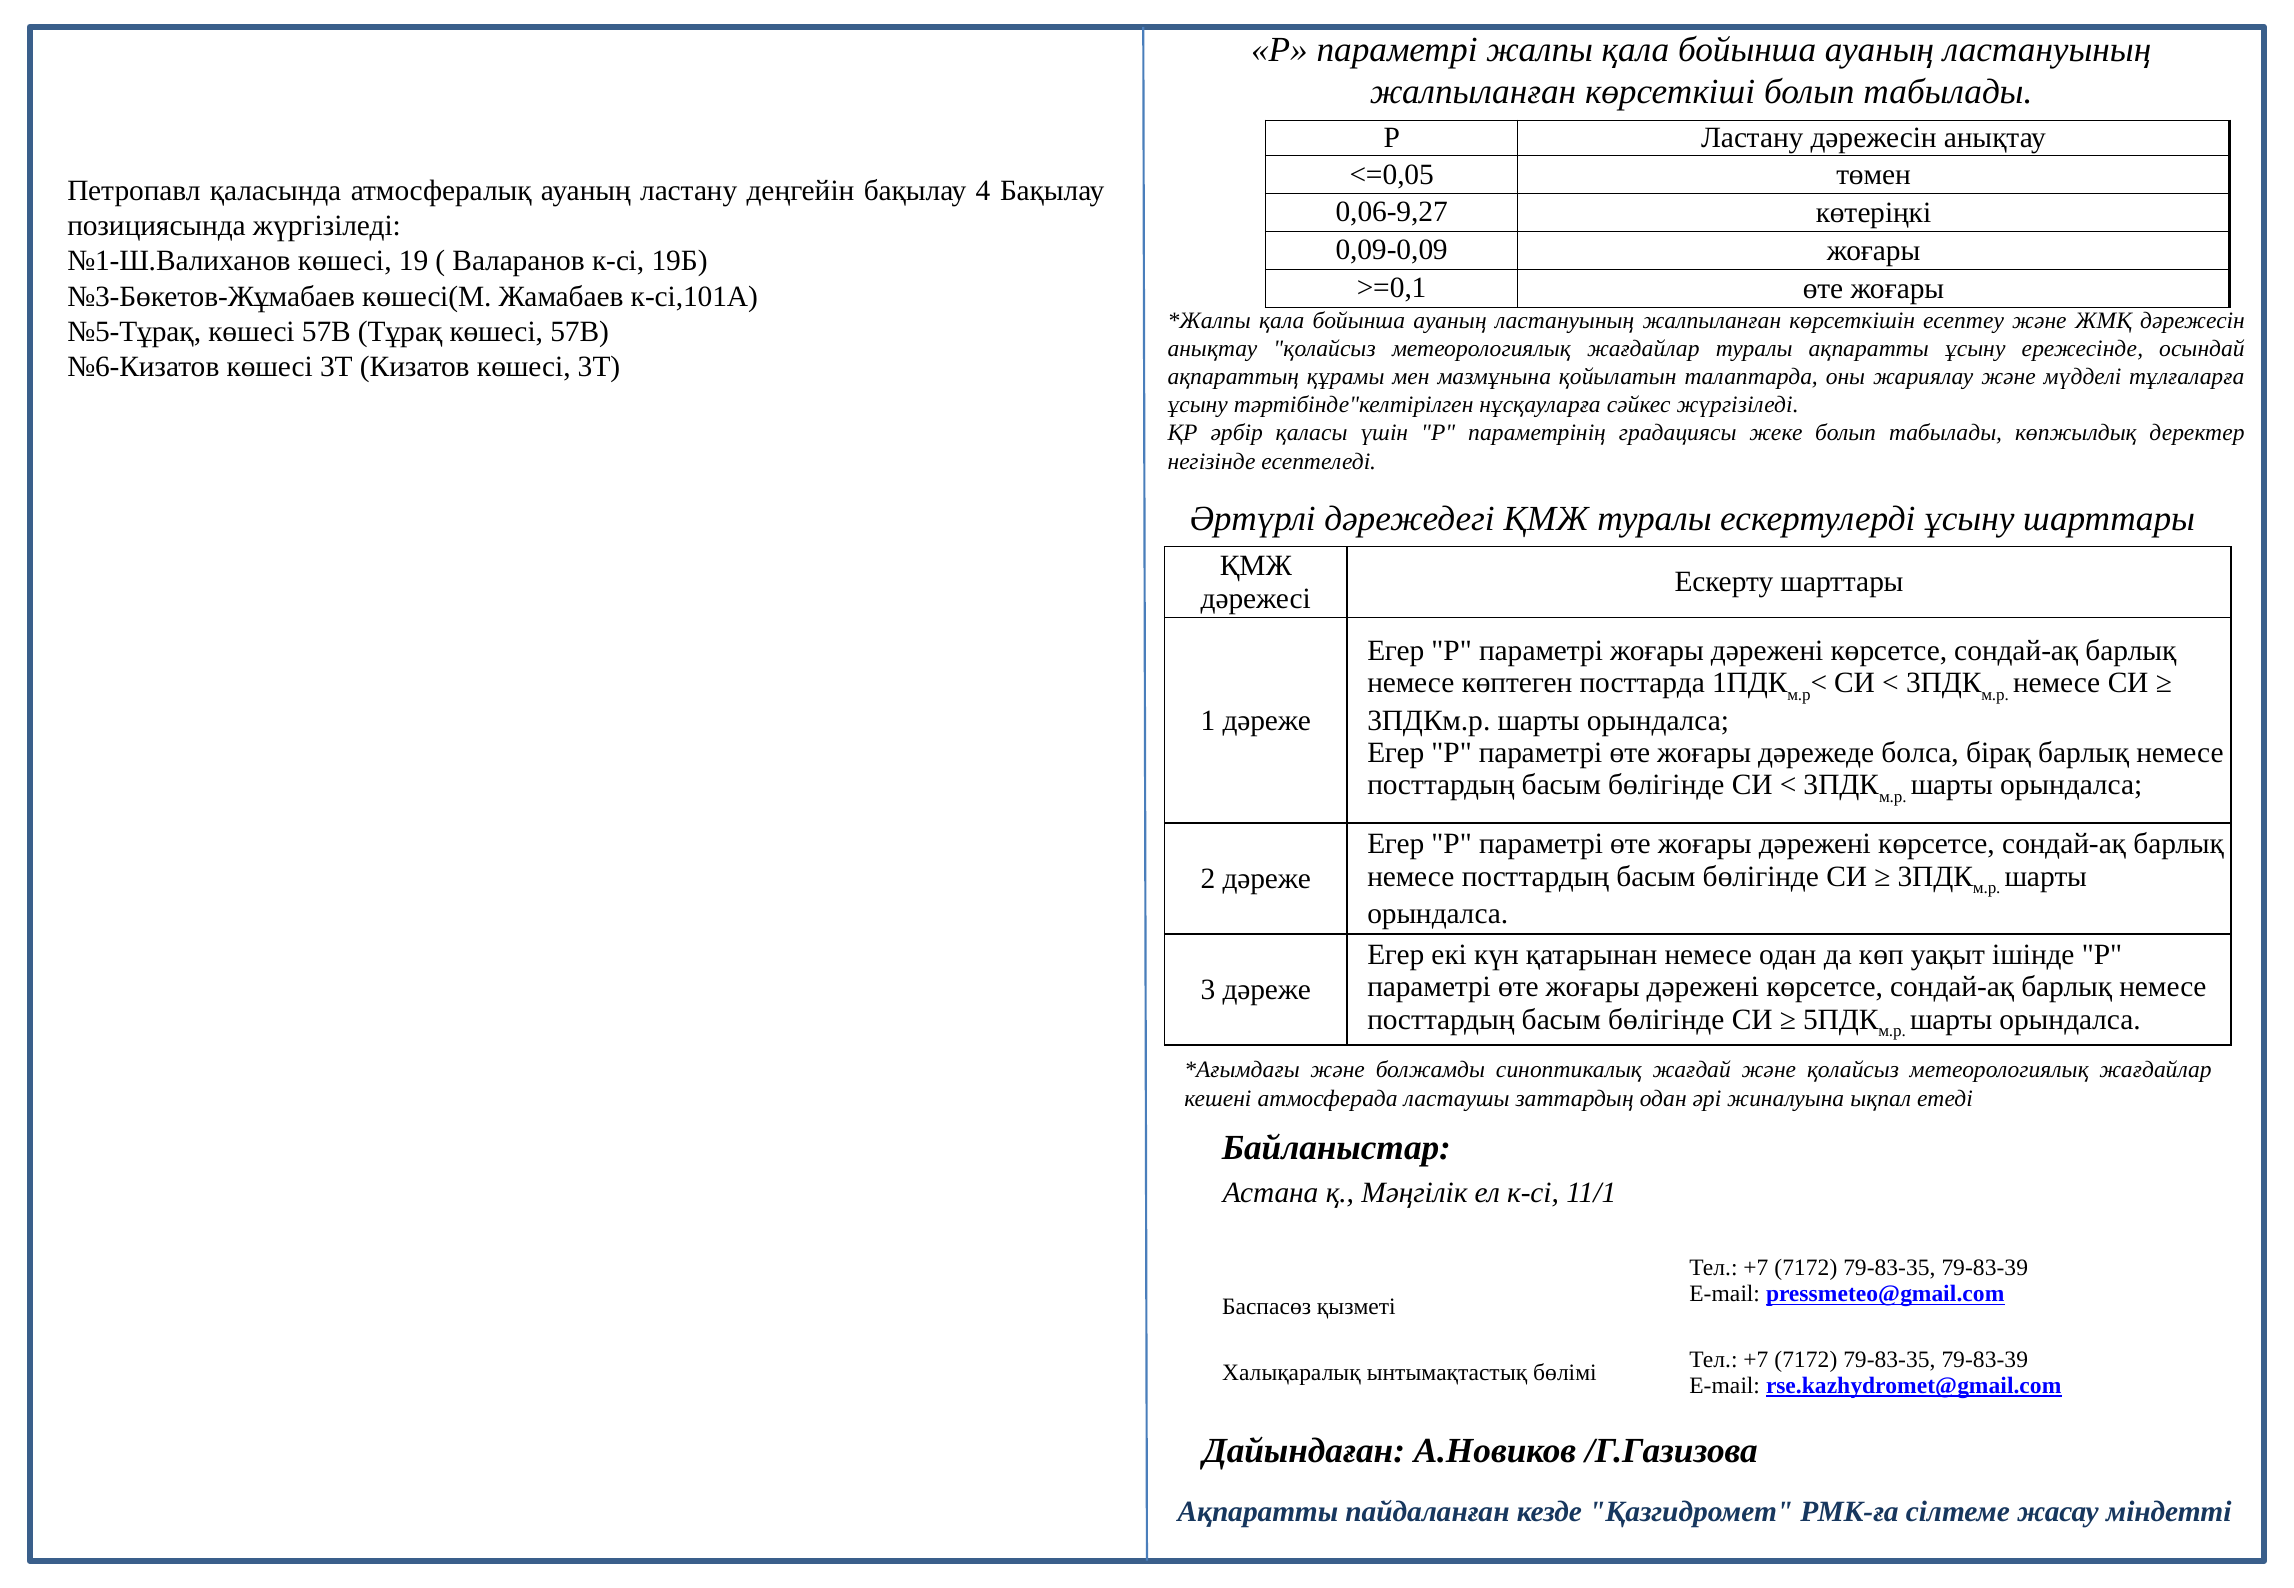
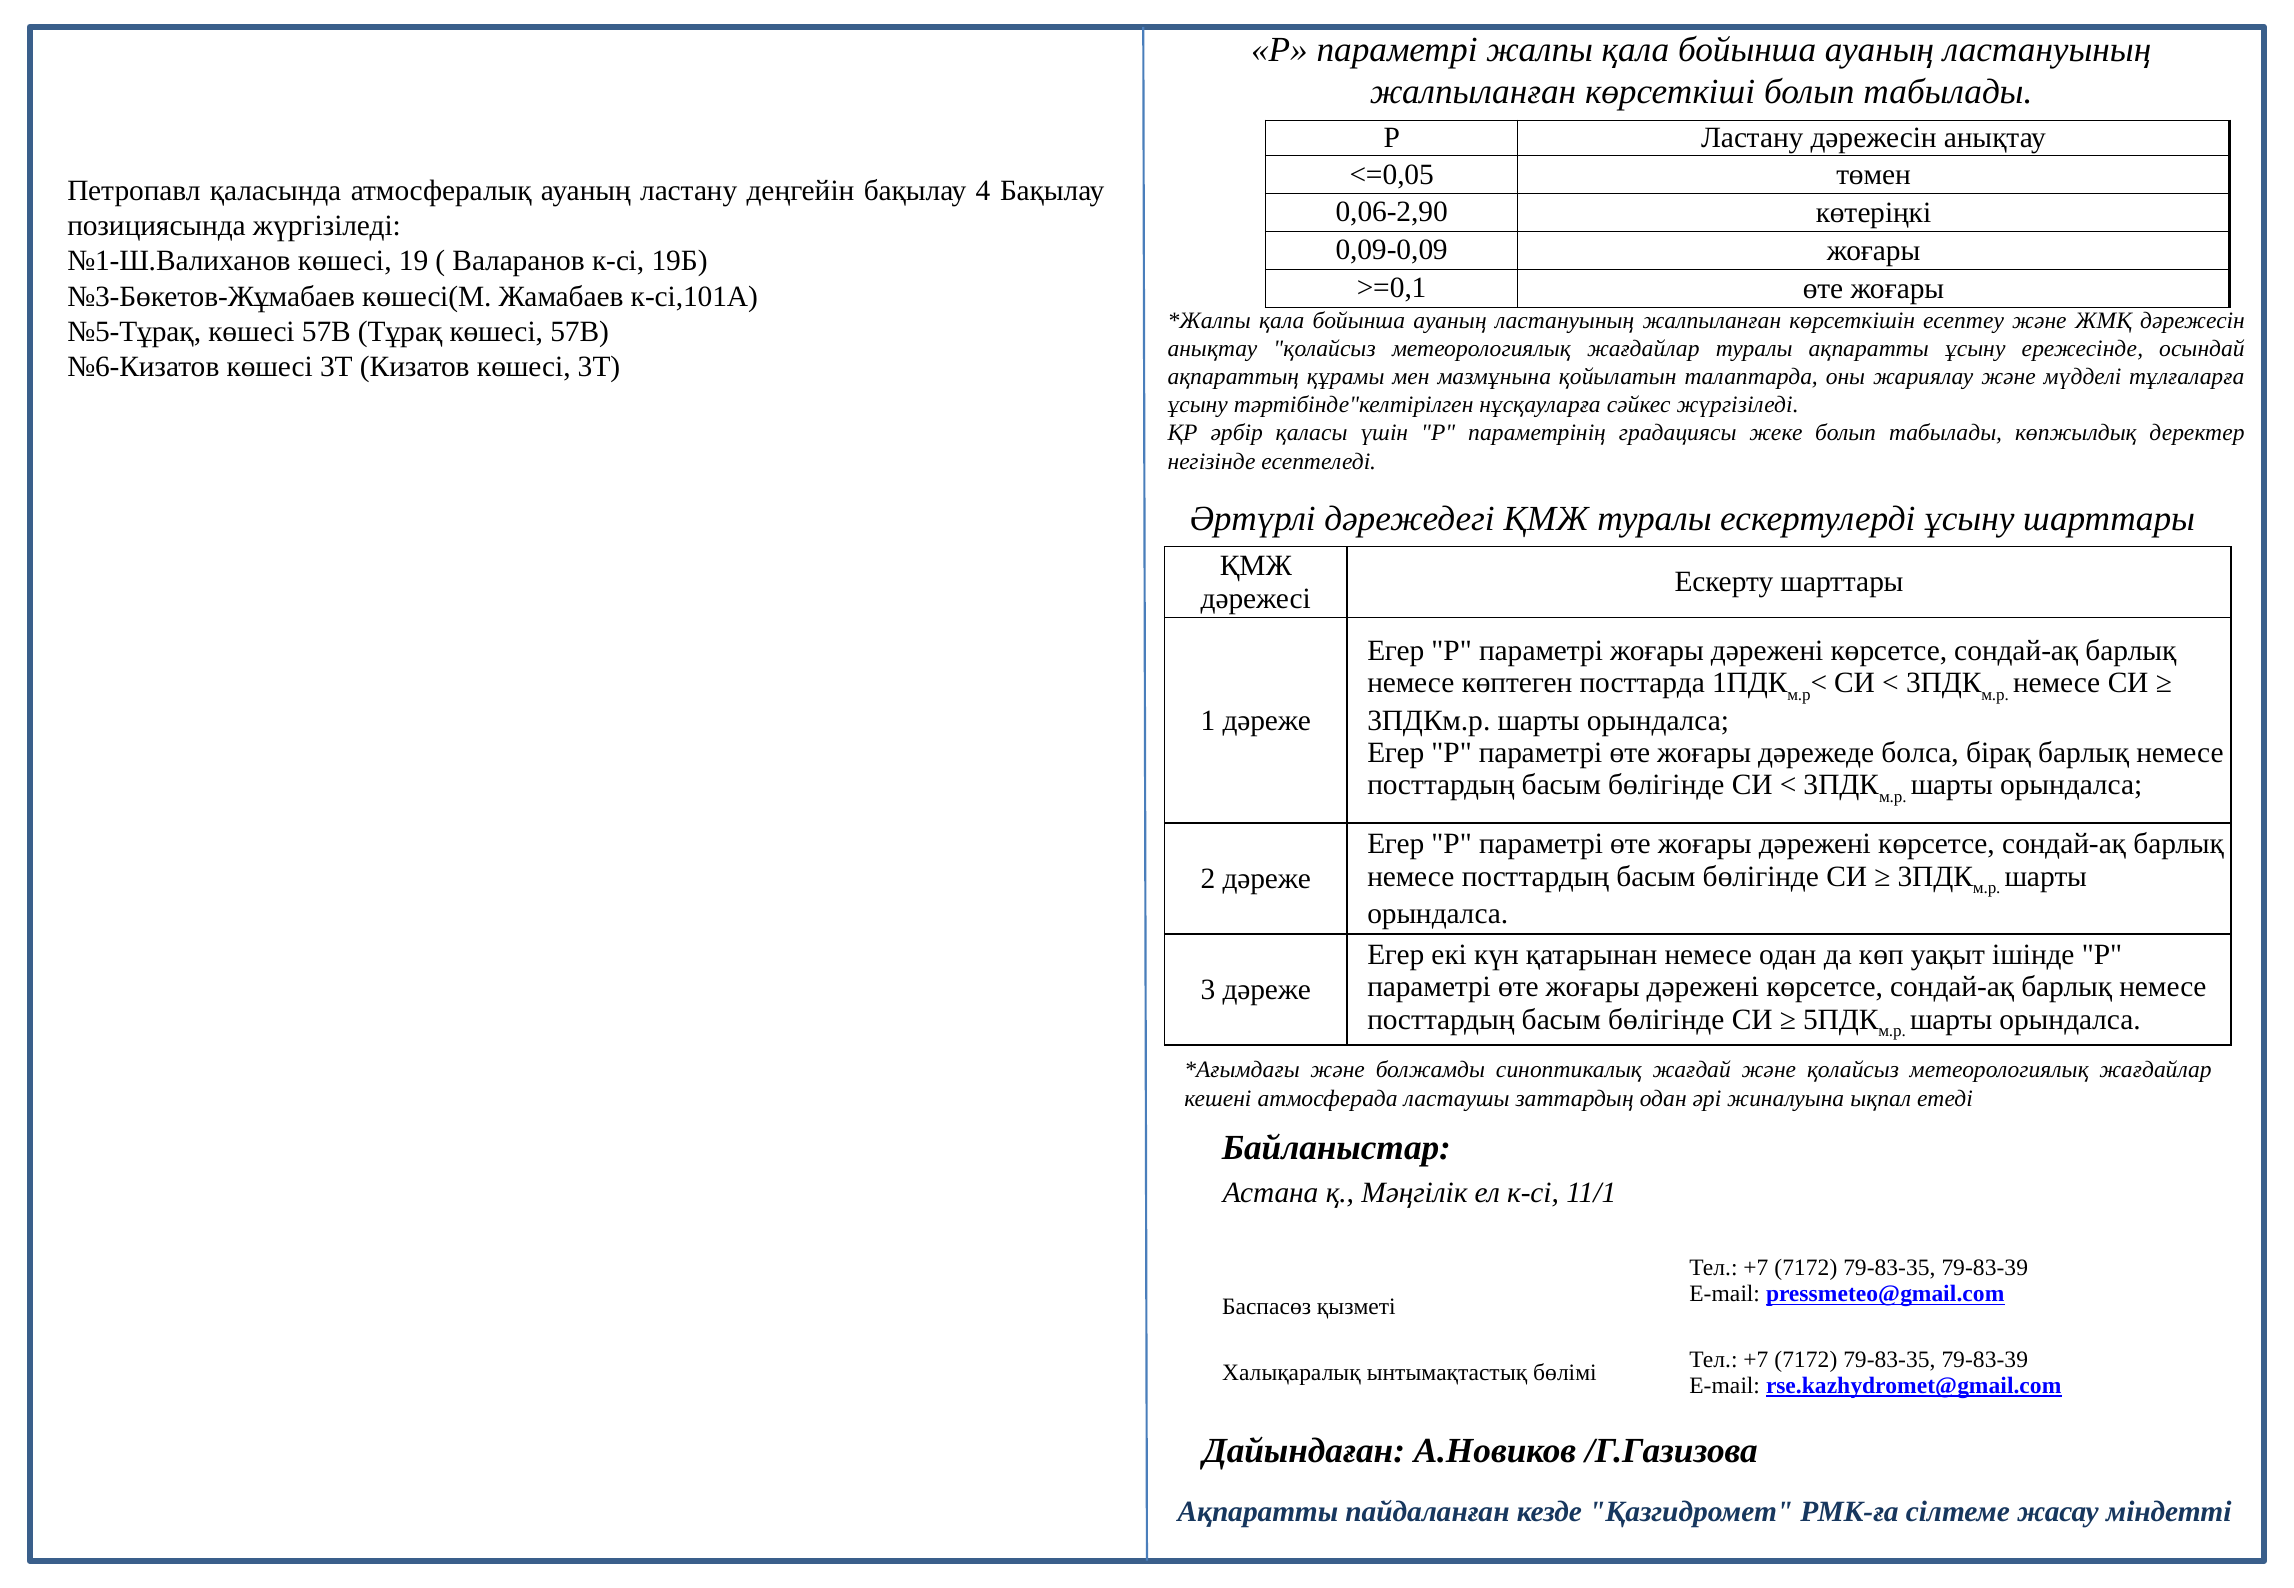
0,06-9,27: 0,06-9,27 -> 0,06-2,90
